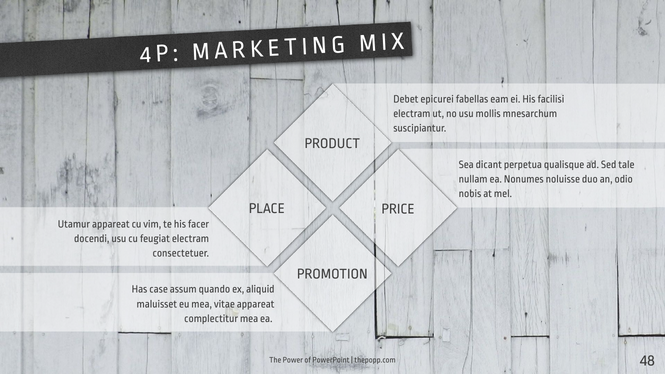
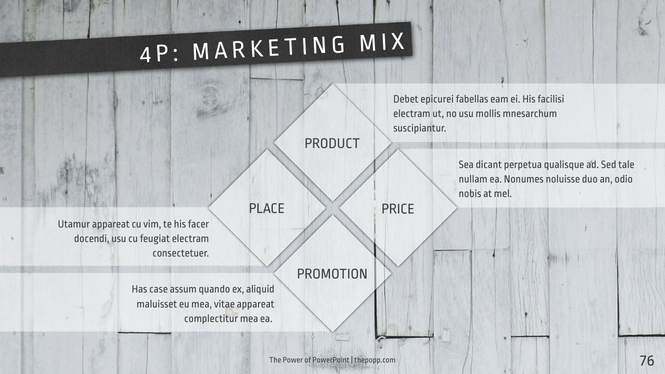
48: 48 -> 76
